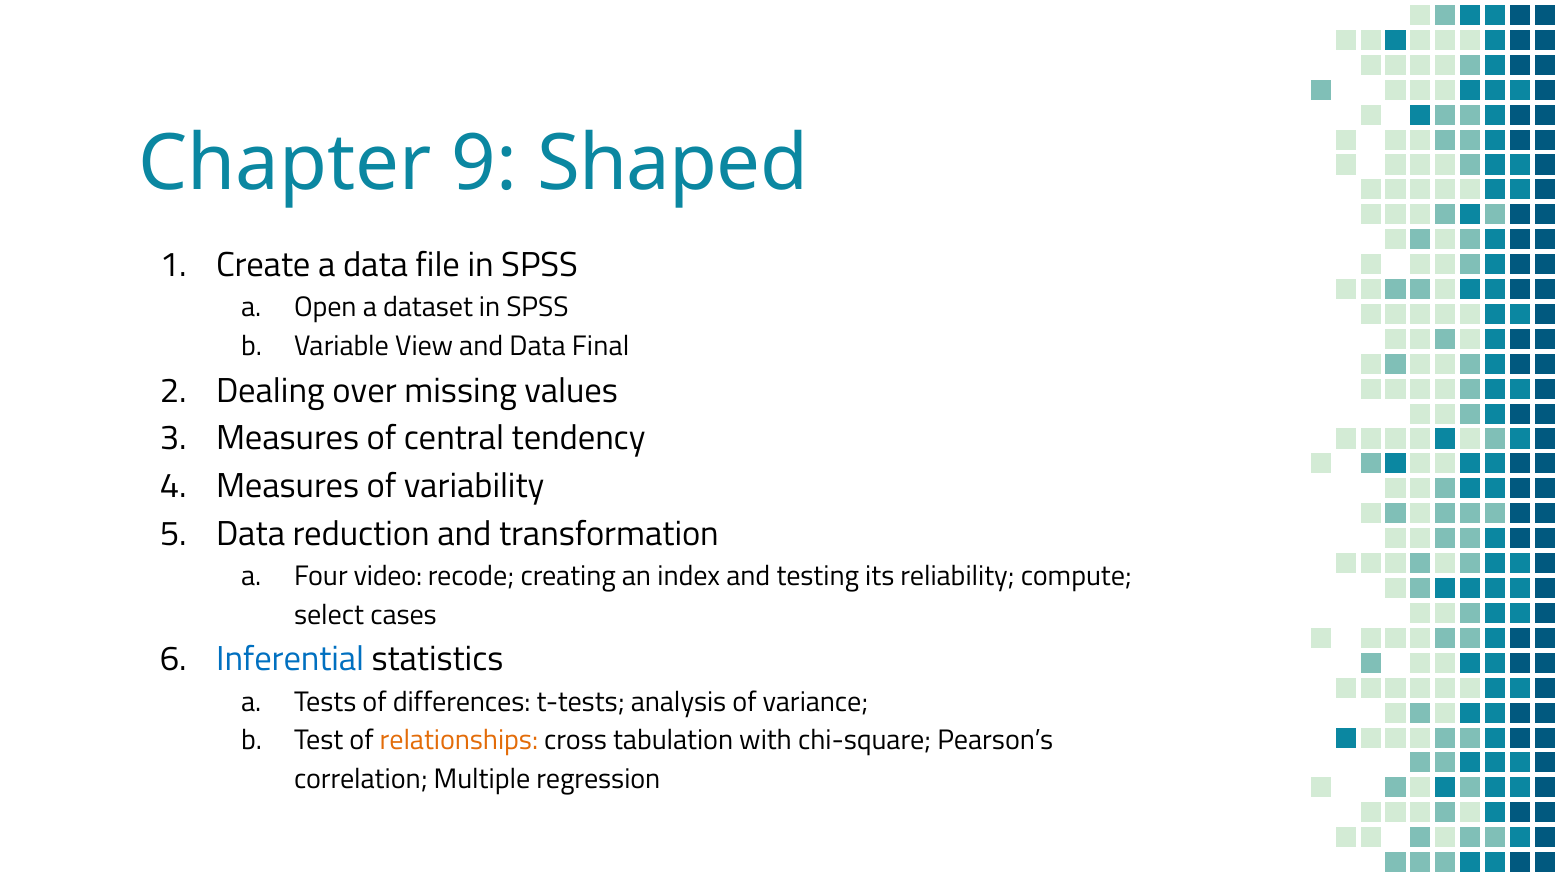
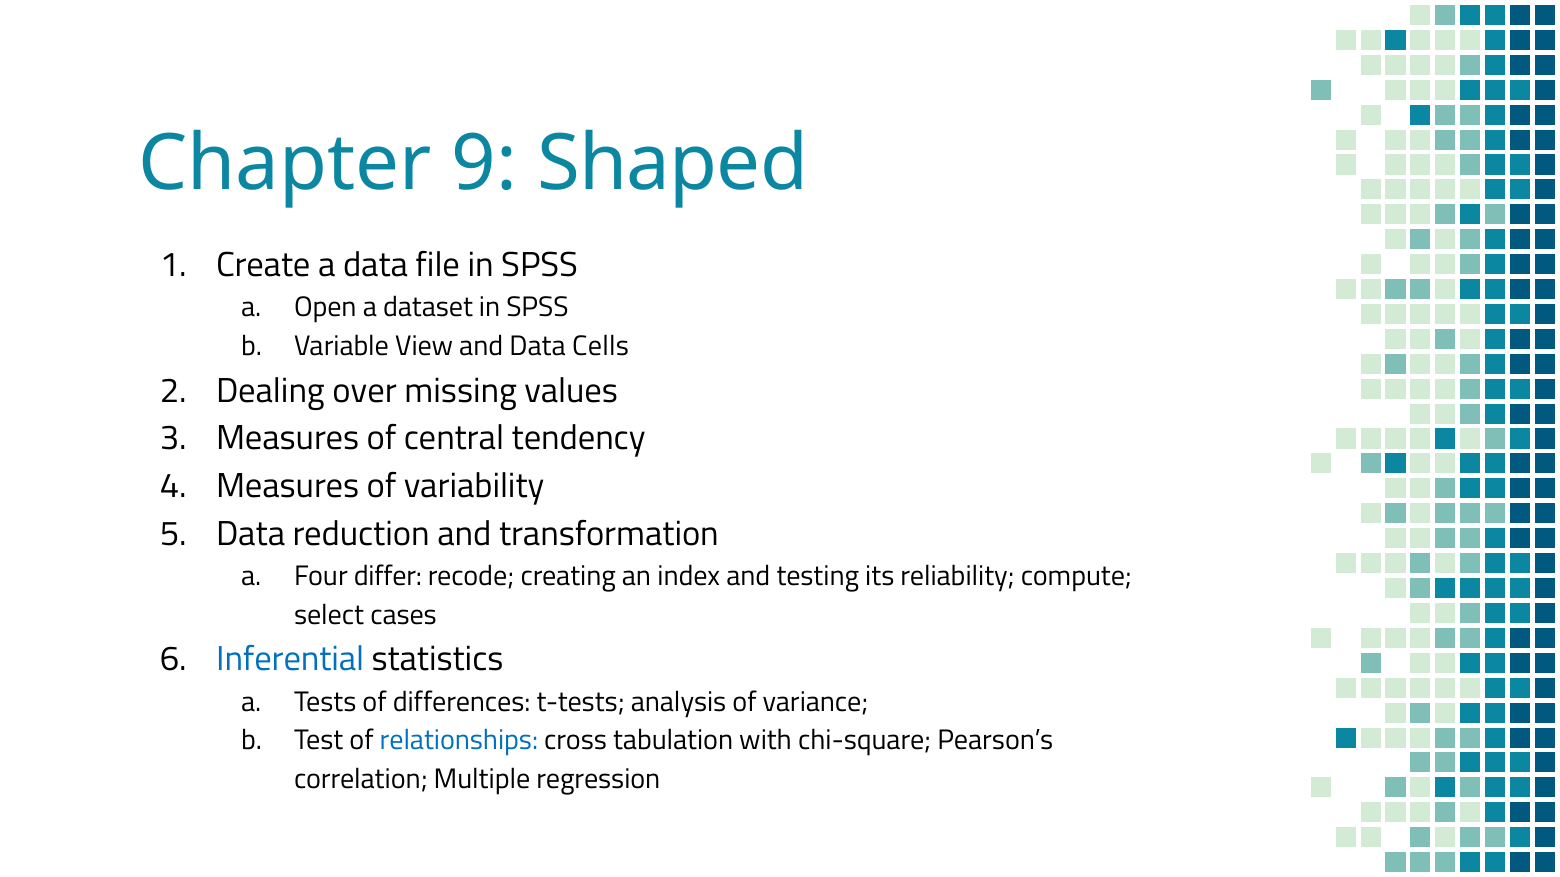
Final: Final -> Cells
video: video -> differ
relationships colour: orange -> blue
